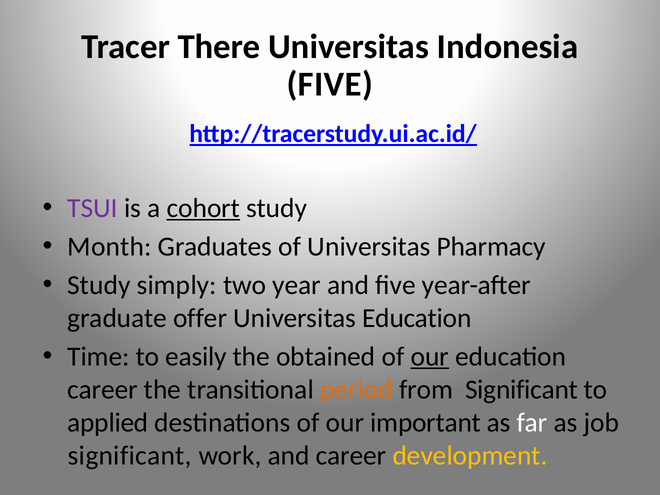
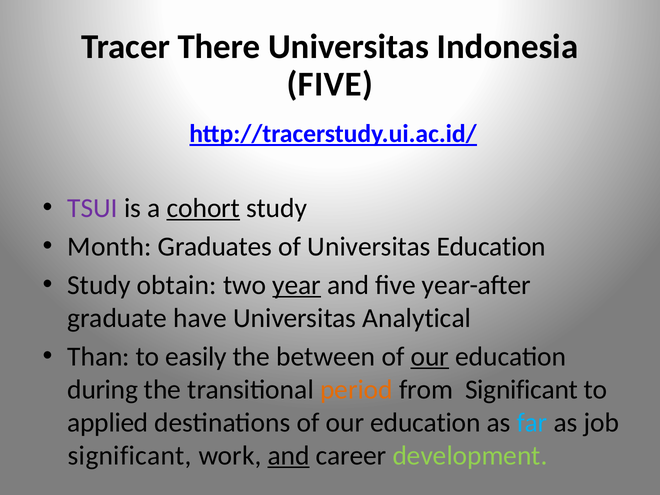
Universitas Pharmacy: Pharmacy -> Education
simply: simply -> obtain
year underline: none -> present
offer: offer -> have
Universitas Education: Education -> Analytical
Time: Time -> Than
obtained: obtained -> between
career at (103, 390): career -> during
destinations of our important: important -> education
far colour: white -> light blue
and at (289, 456) underline: none -> present
development colour: yellow -> light green
